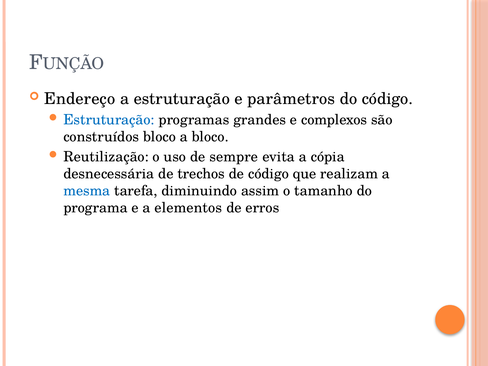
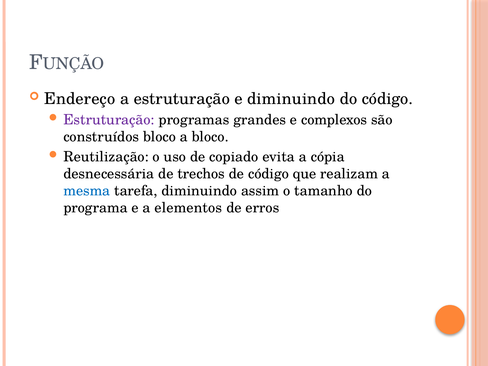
e parâmetros: parâmetros -> diminuindo
Estruturação at (109, 120) colour: blue -> purple
sempre: sempre -> copiado
